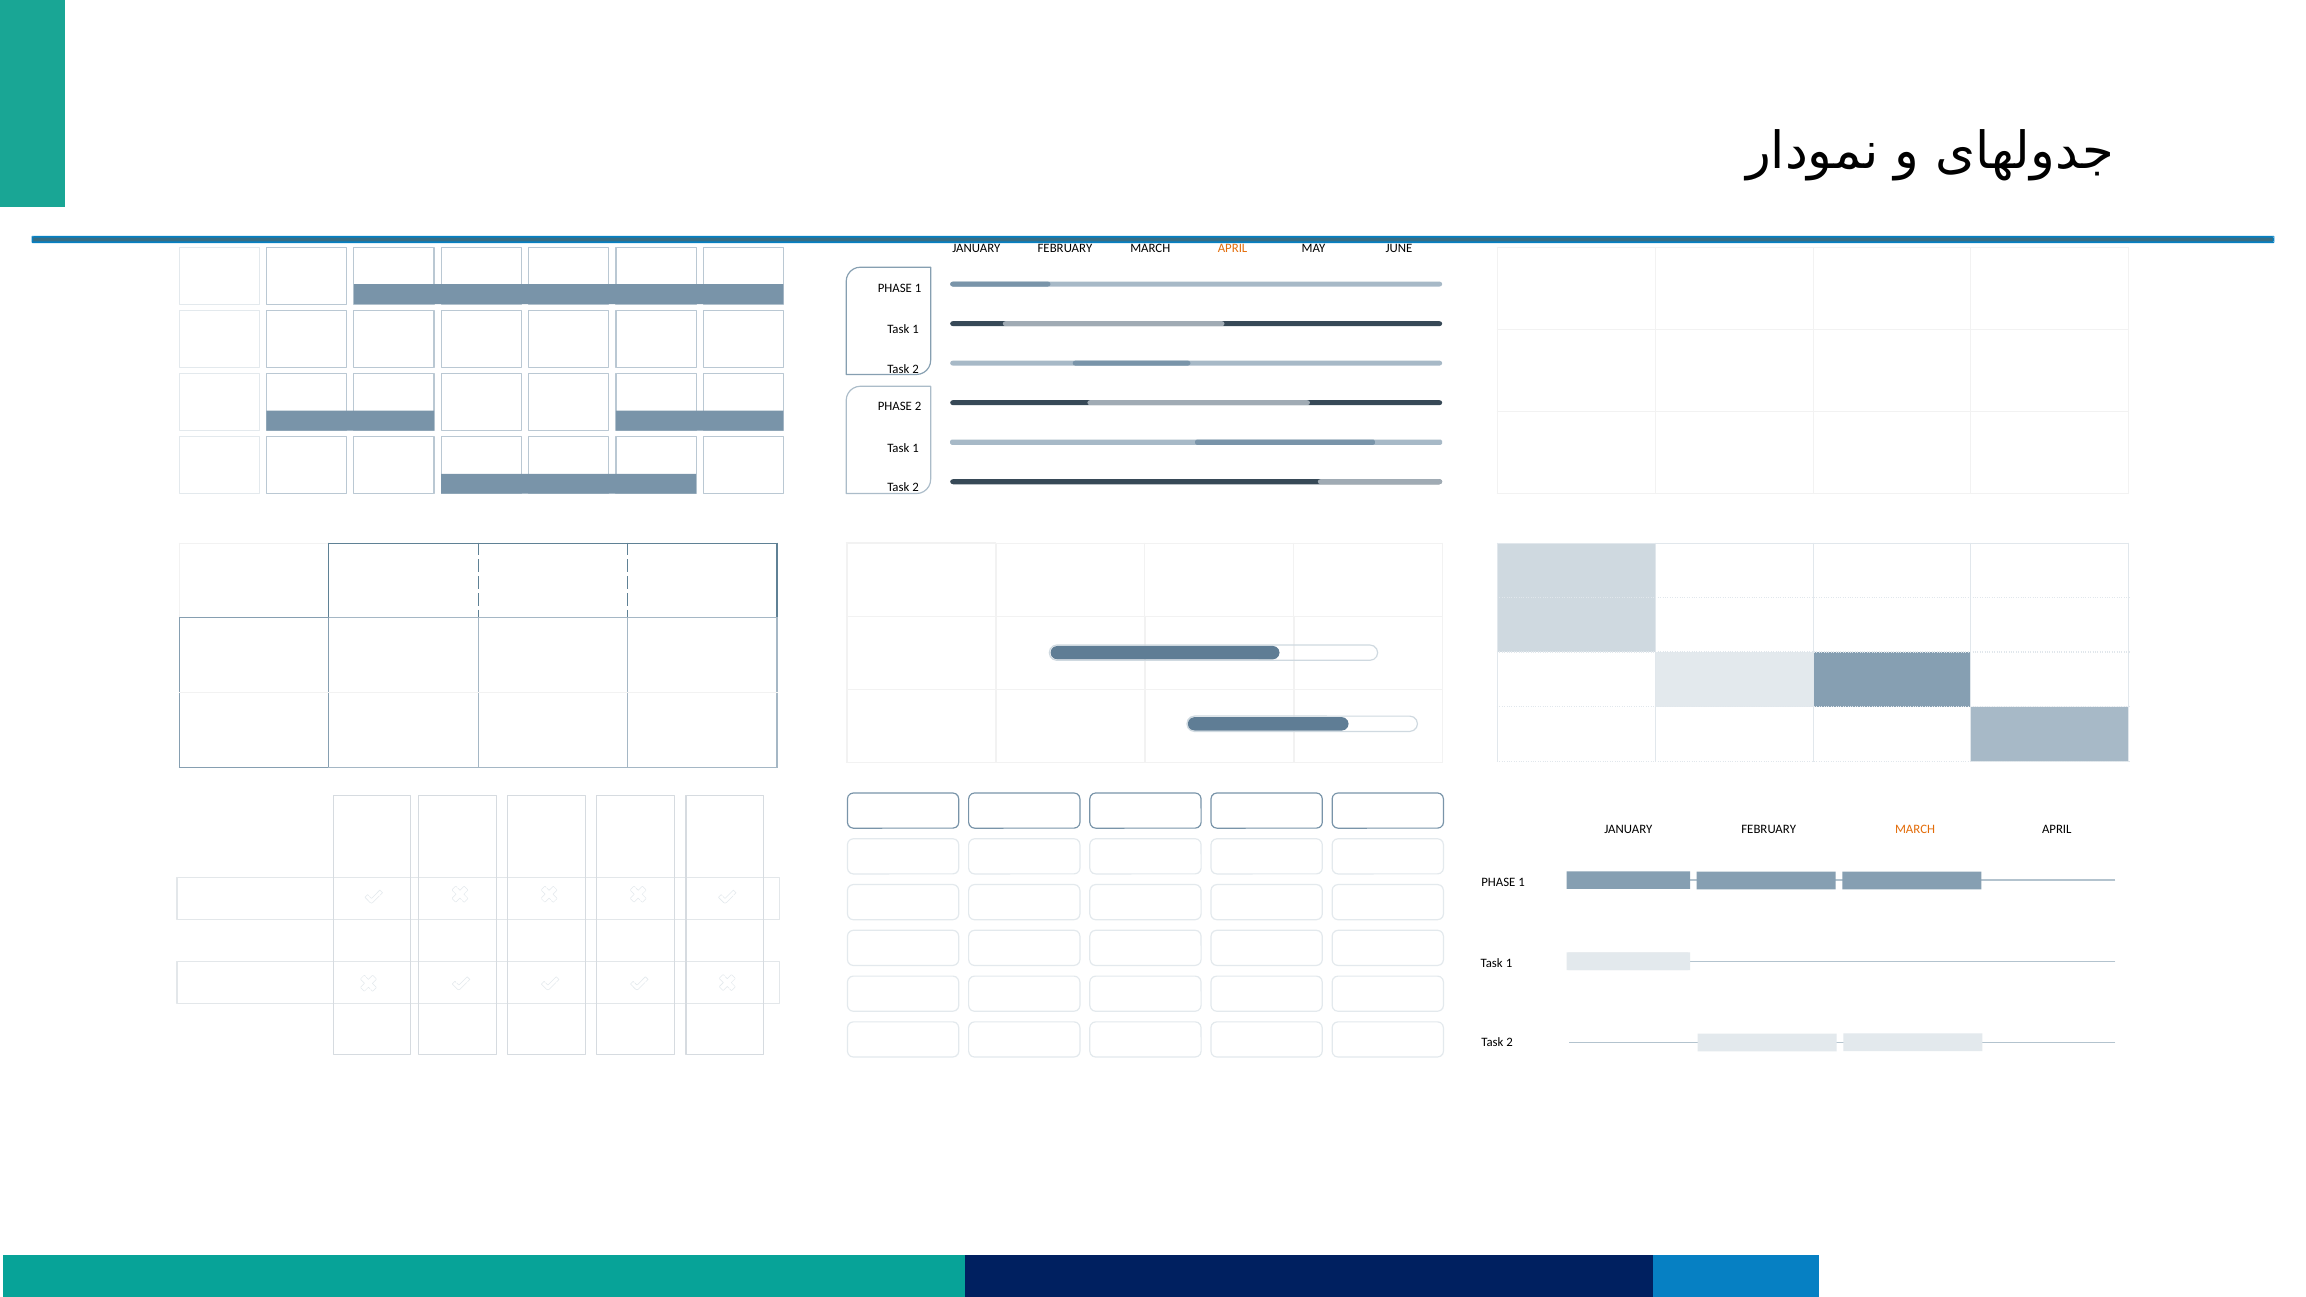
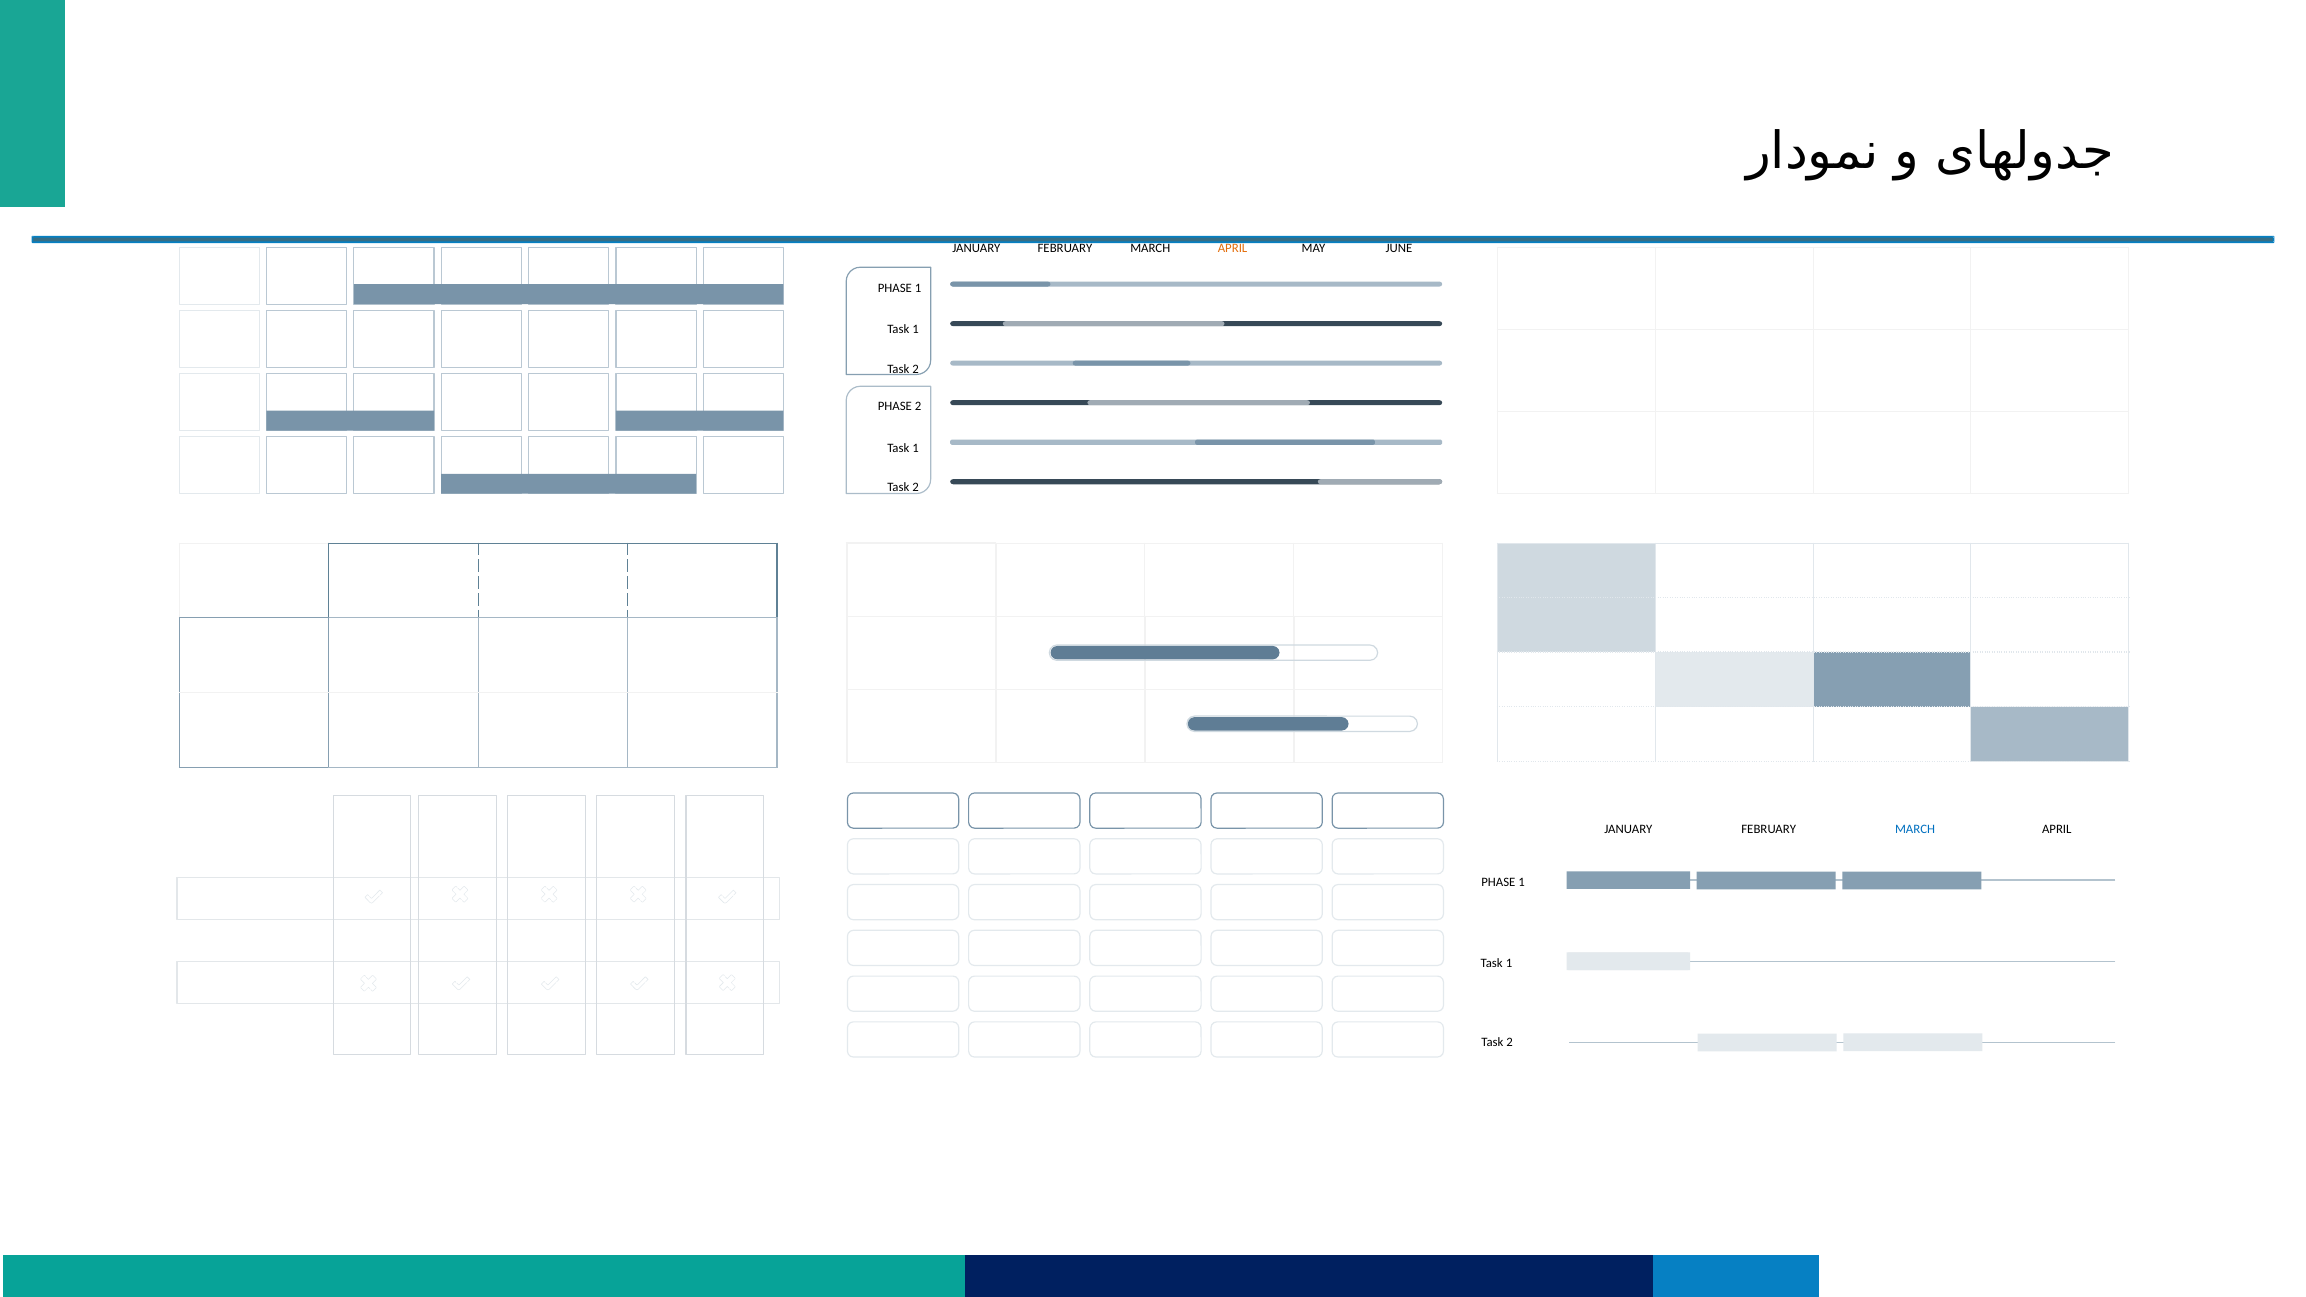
MARCH at (1915, 830) colour: orange -> blue
